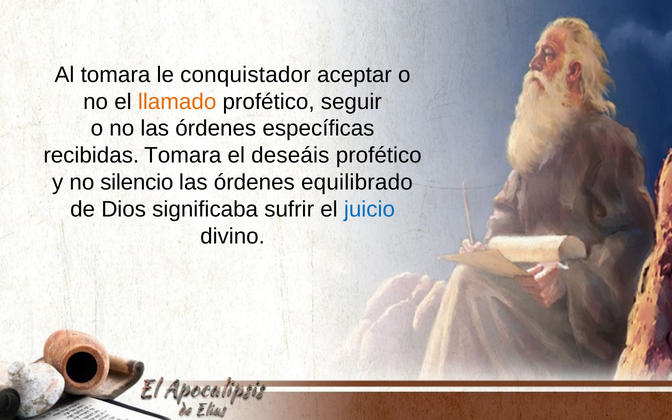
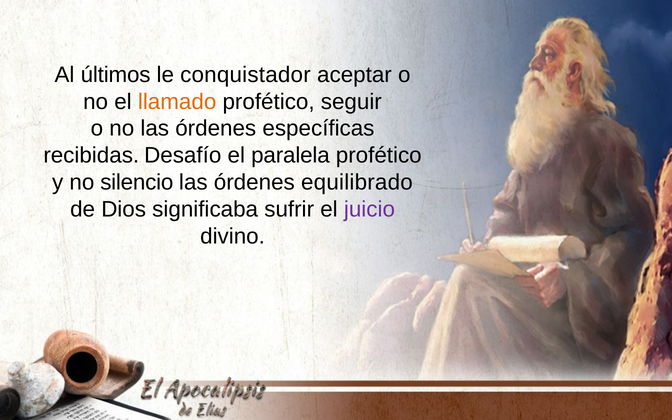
Al tomara: tomara -> últimos
recibidas Tomara: Tomara -> Desafío
deseáis: deseáis -> paralela
juicio colour: blue -> purple
